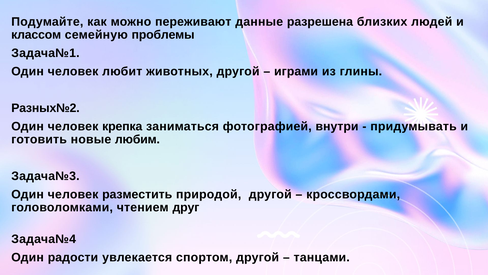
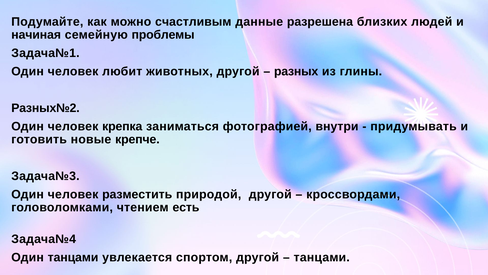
переживают: переживают -> счастливым
классом: классом -> начиная
играми: играми -> разных
любим: любим -> крепче
друг: друг -> есть
Один радости: радости -> танцами
